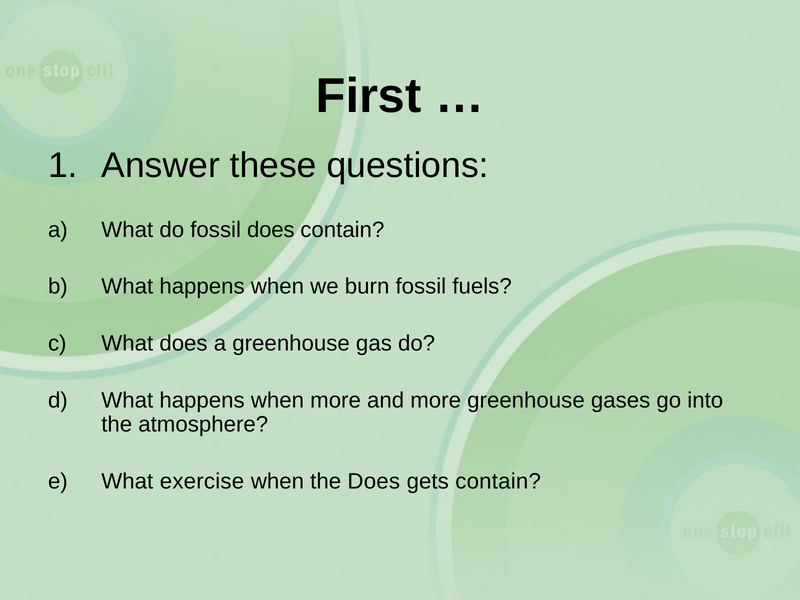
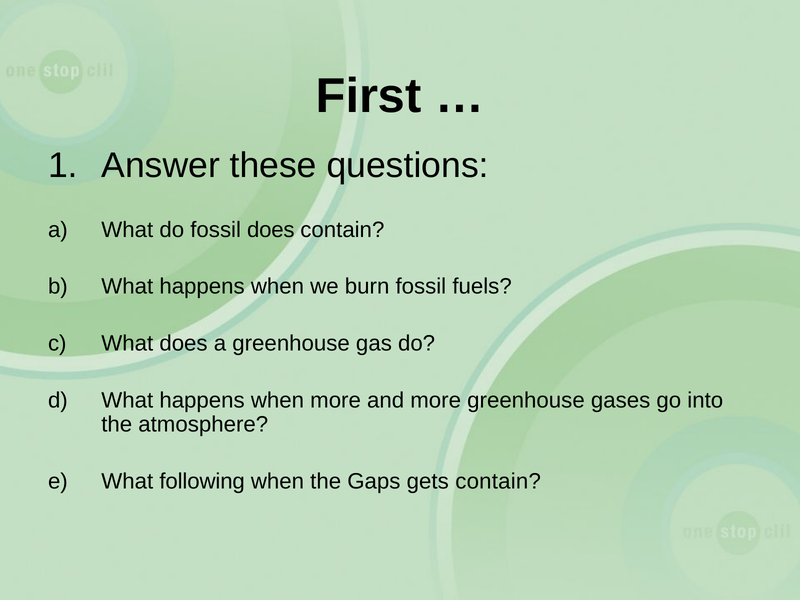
exercise: exercise -> following
the Does: Does -> Gaps
